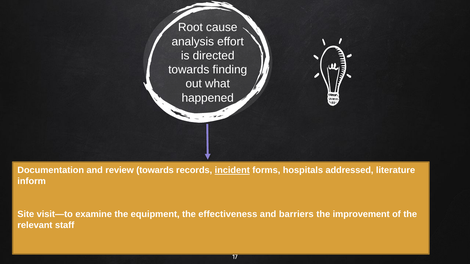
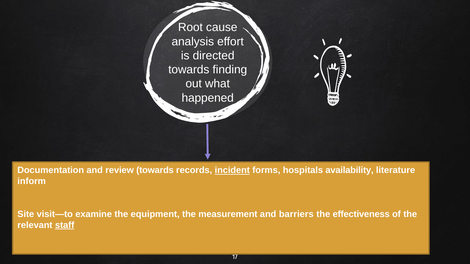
addressed: addressed -> availability
effectiveness: effectiveness -> measurement
improvement: improvement -> effectiveness
staff underline: none -> present
